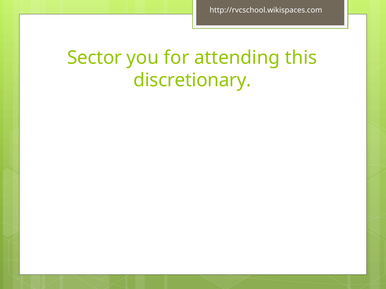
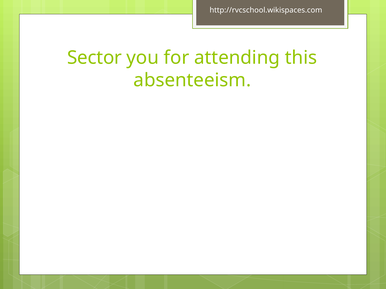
discretionary: discretionary -> absenteeism
